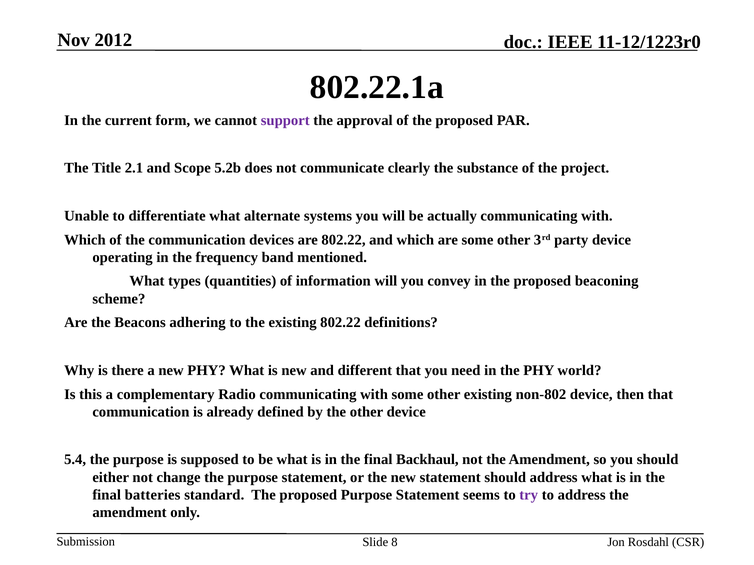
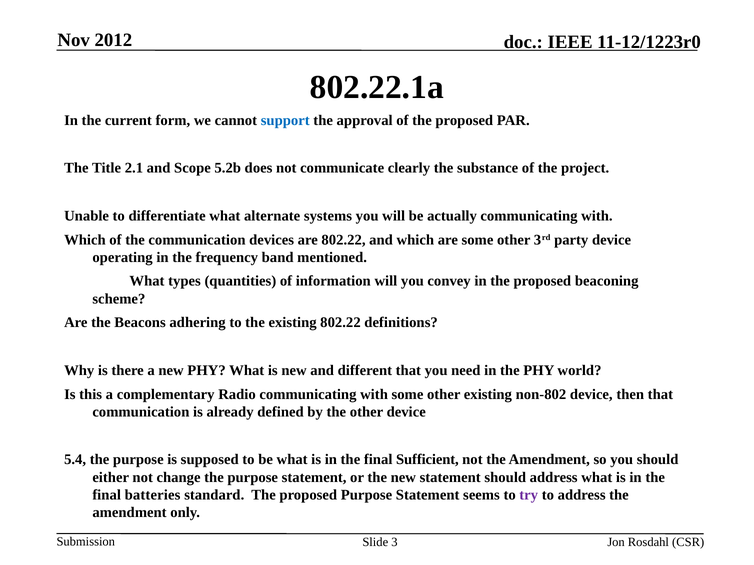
support colour: purple -> blue
Backhaul: Backhaul -> Sufficient
8: 8 -> 3
